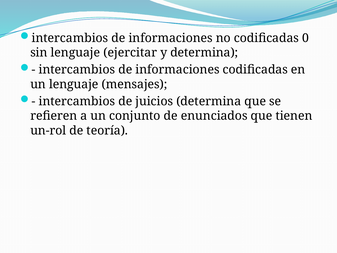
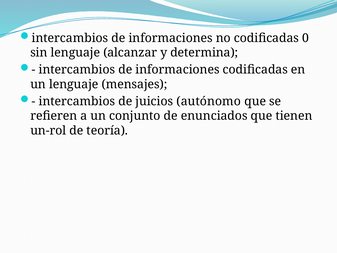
ejercitar: ejercitar -> alcanzar
juicios determina: determina -> autónomo
